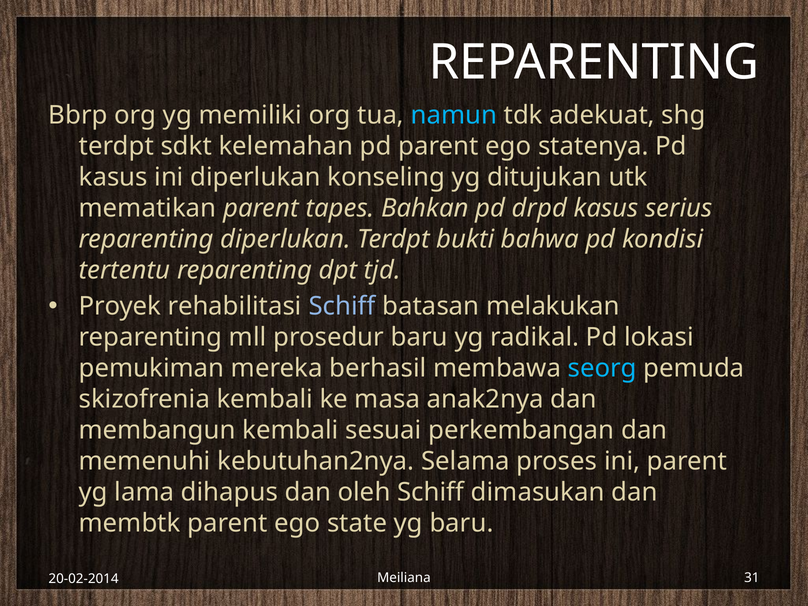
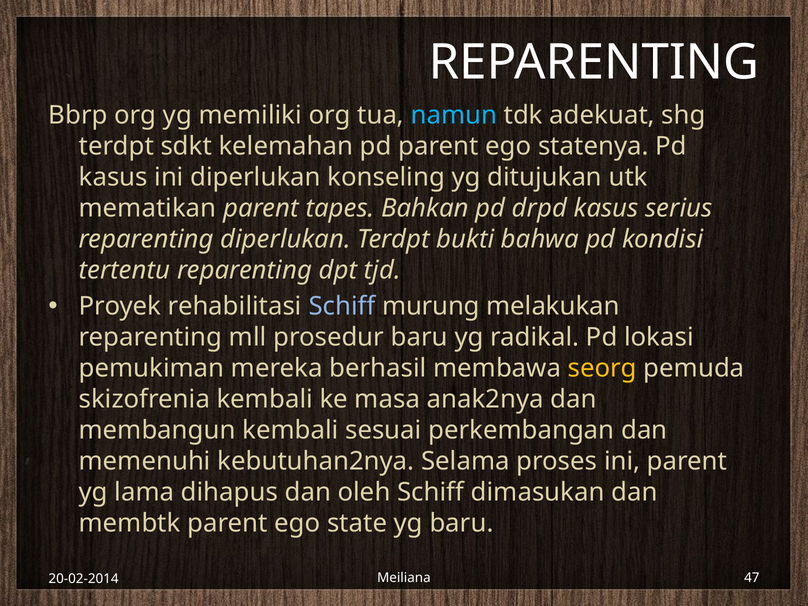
batasan: batasan -> murung
seorg colour: light blue -> yellow
31: 31 -> 47
